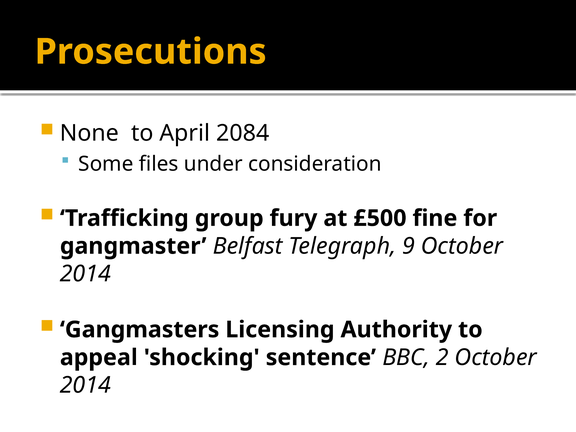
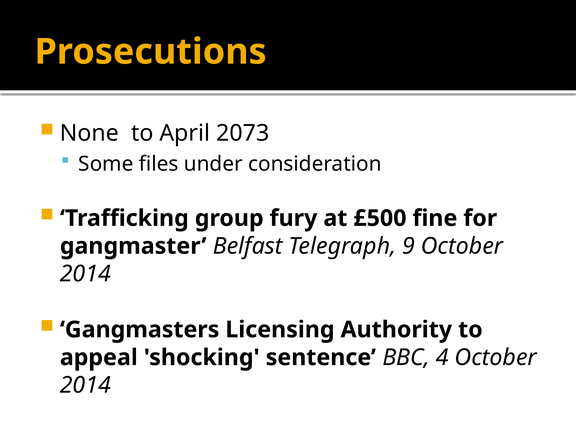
2084: 2084 -> 2073
2: 2 -> 4
